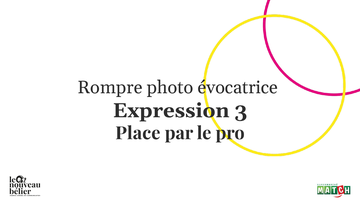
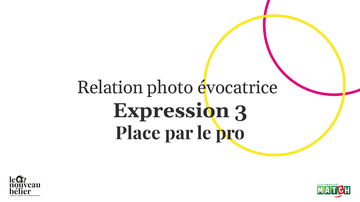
Rompre: Rompre -> Relation
